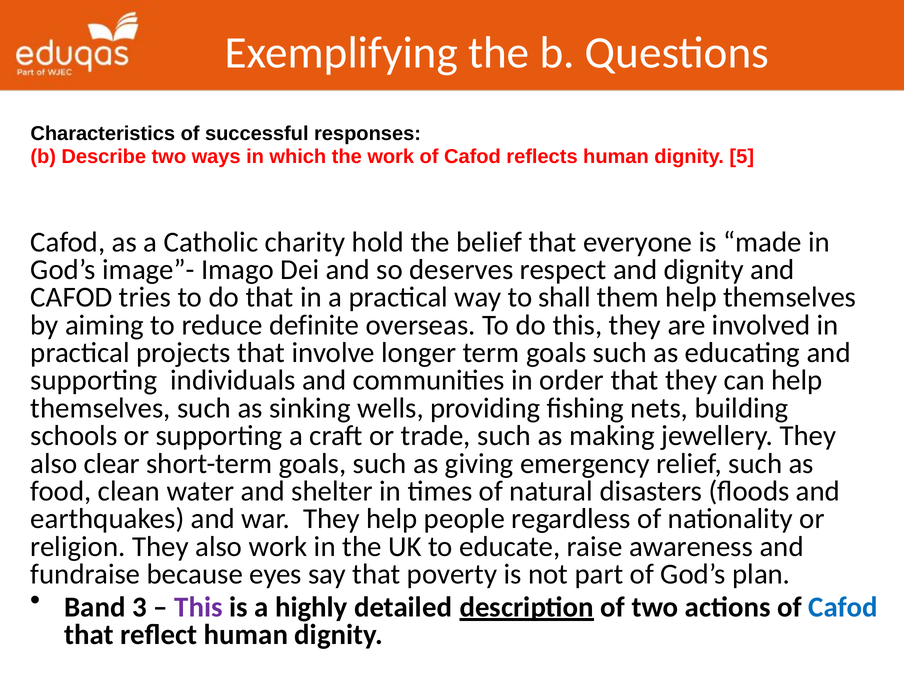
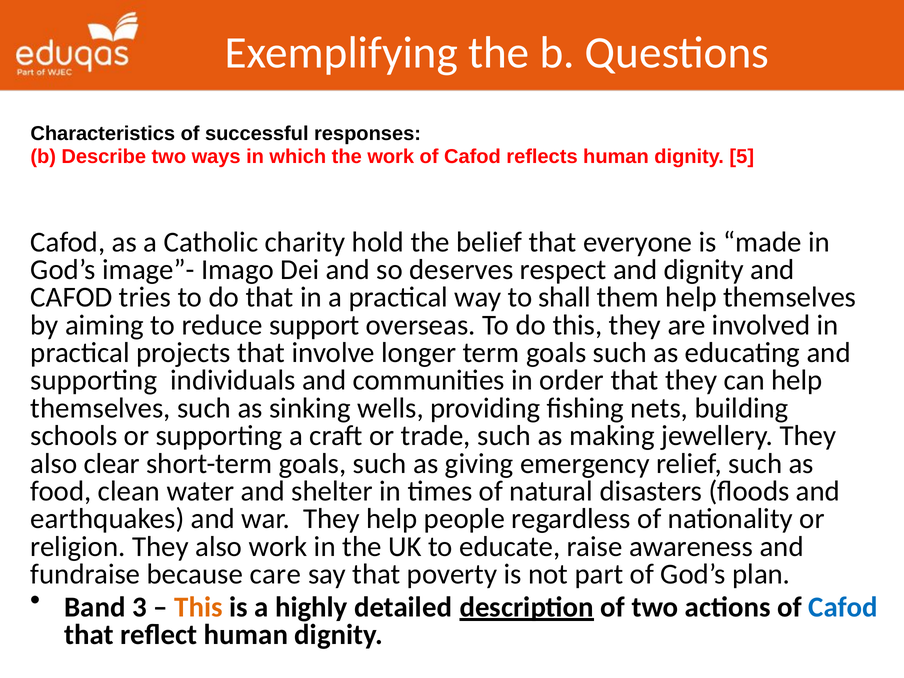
definite: definite -> support
eyes: eyes -> care
This at (198, 607) colour: purple -> orange
